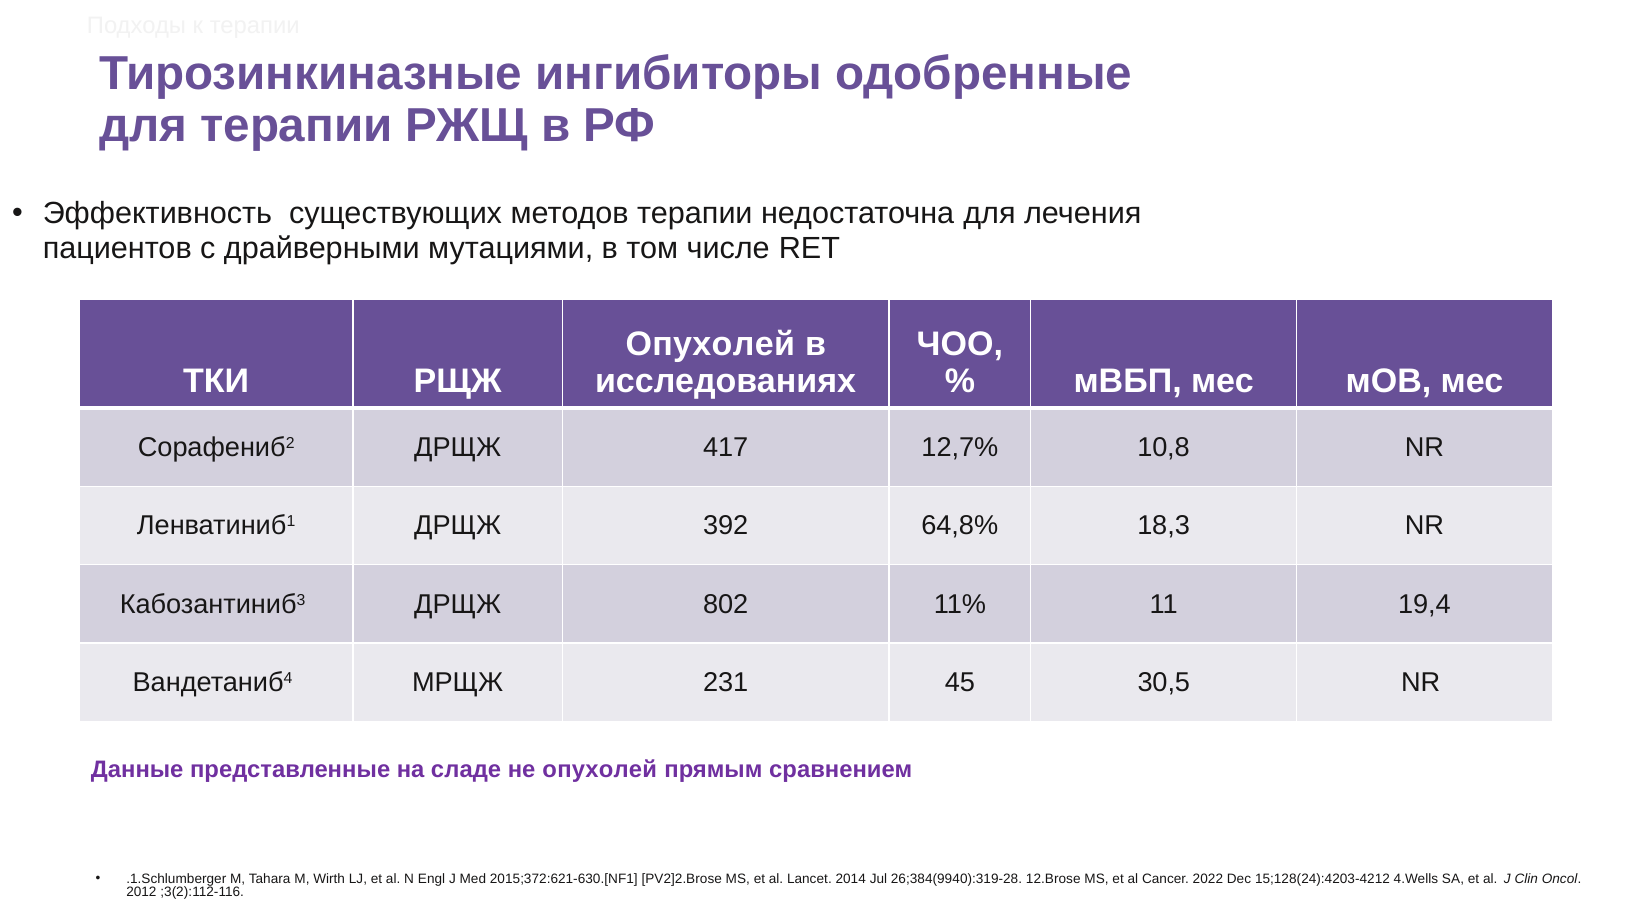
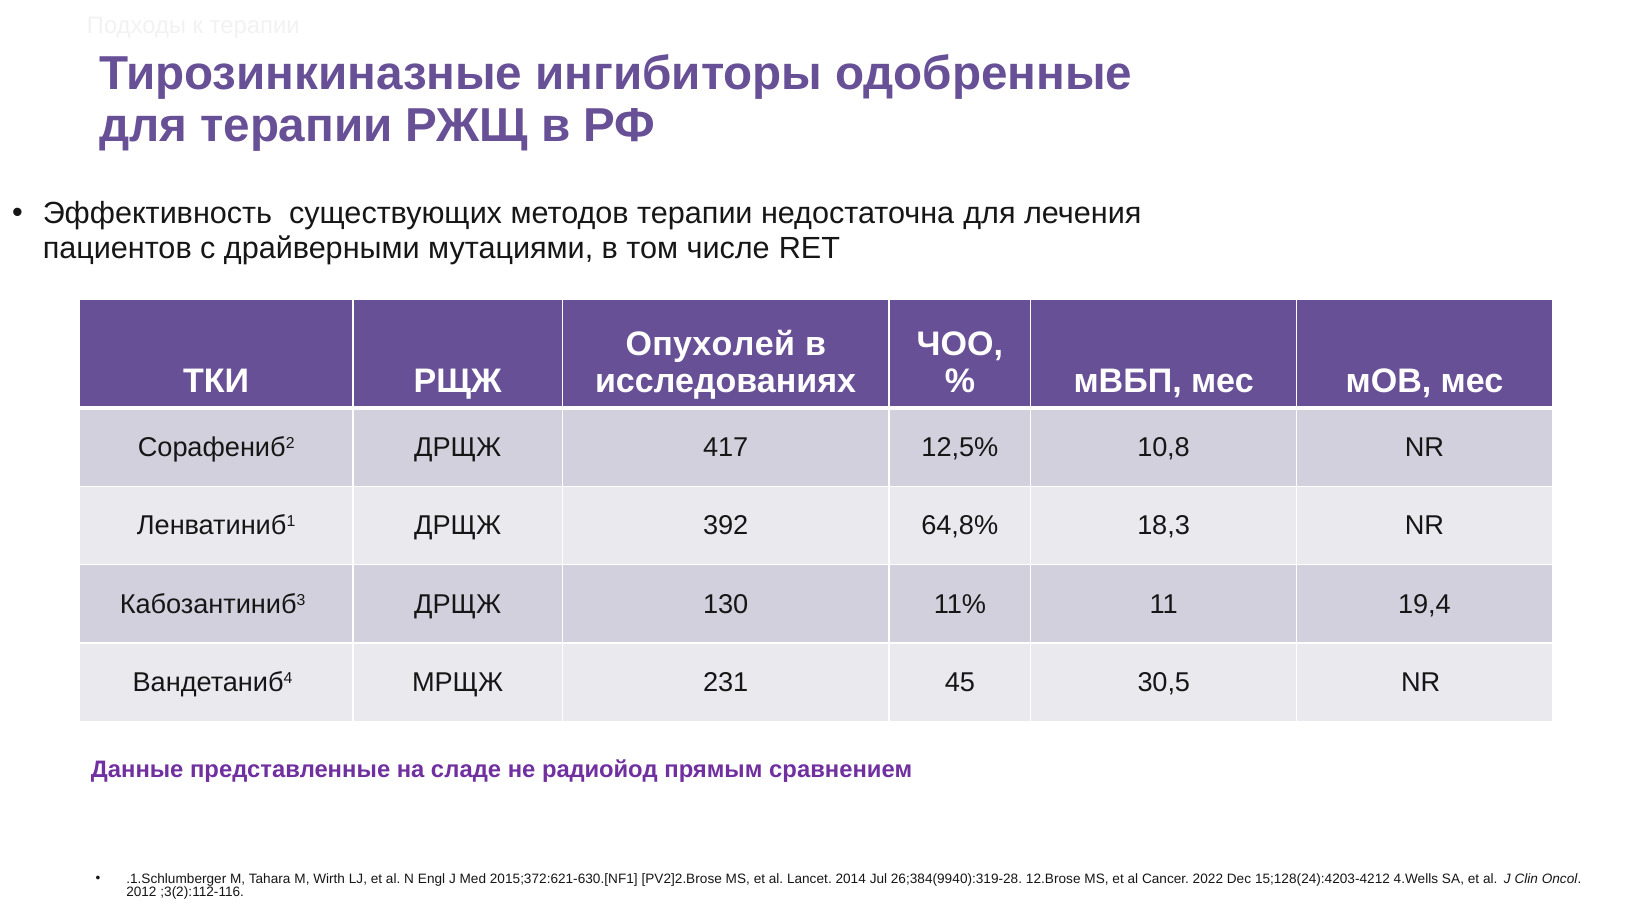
12,7%: 12,7% -> 12,5%
802: 802 -> 130
не опухолей: опухолей -> радиойод
